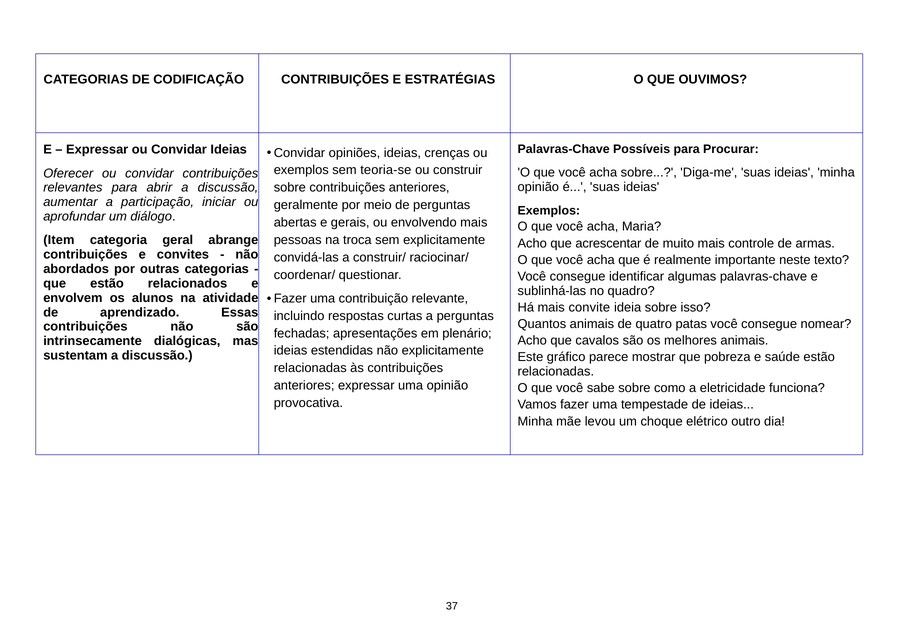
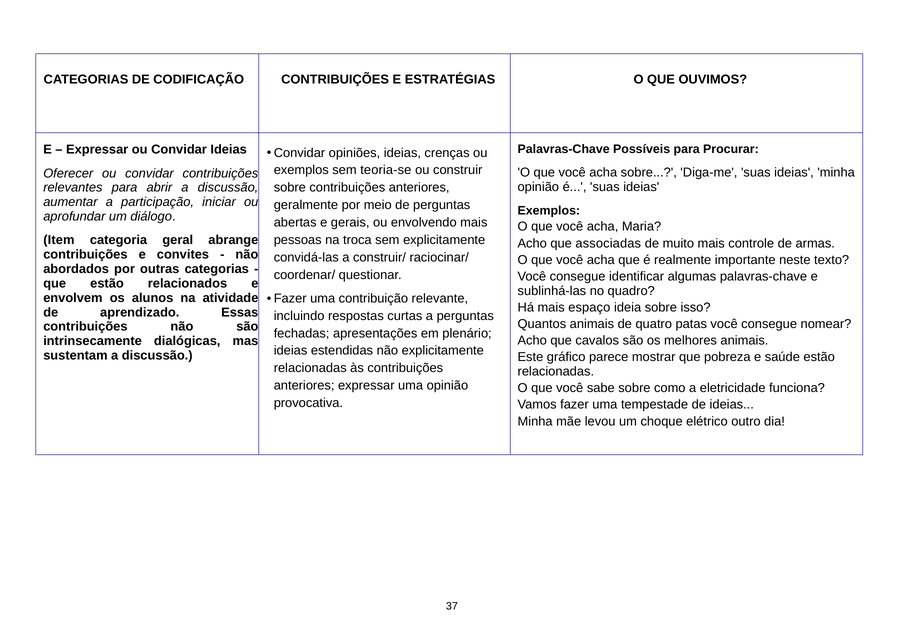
acrescentar: acrescentar -> associadas
convite: convite -> espaço
